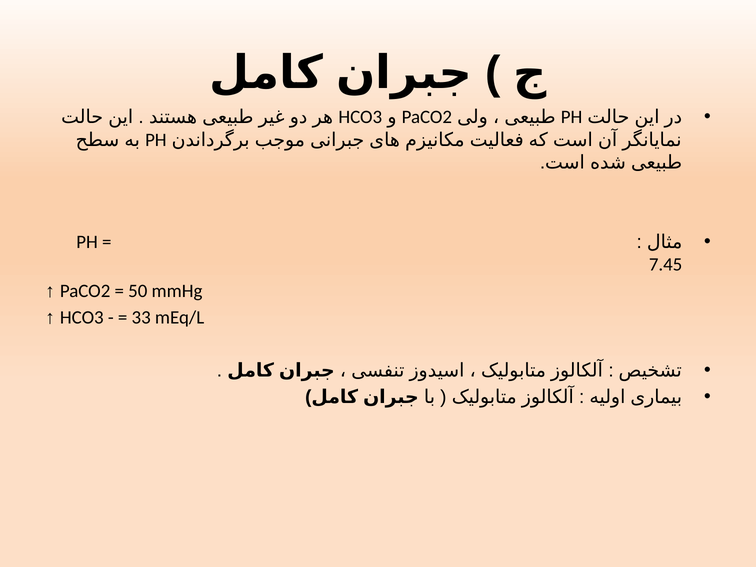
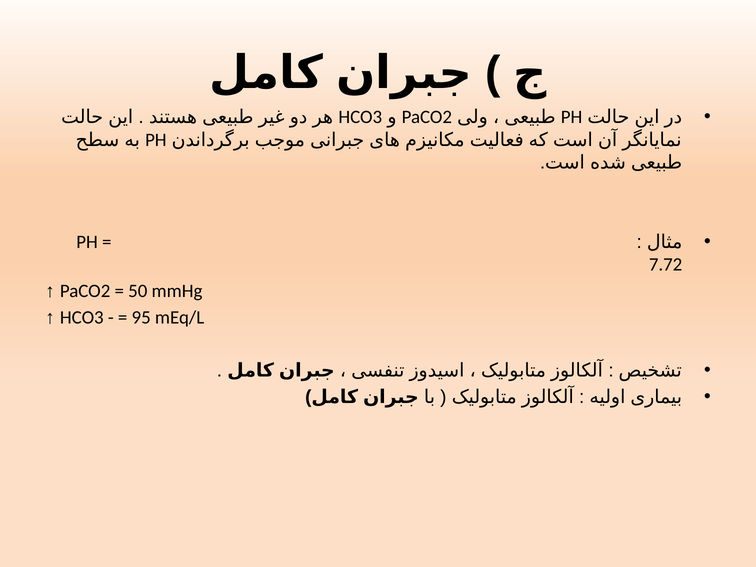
7.45: 7.45 -> 7.72
33: 33 -> 95
